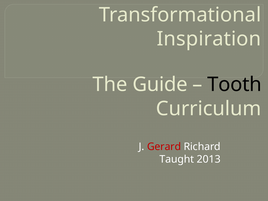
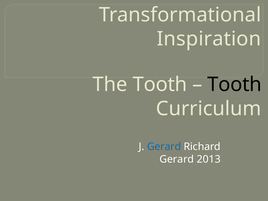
The Guide: Guide -> Tooth
Gerard at (164, 147) colour: red -> blue
Taught at (177, 159): Taught -> Gerard
